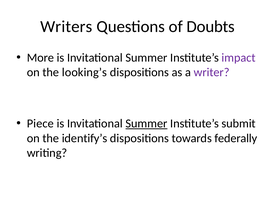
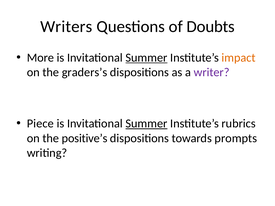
Summer at (146, 58) underline: none -> present
impact colour: purple -> orange
looking’s: looking’s -> graders’s
submit: submit -> rubrics
identify’s: identify’s -> positive’s
federally: federally -> prompts
